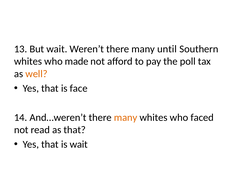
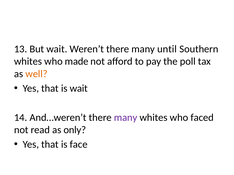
is face: face -> wait
many at (126, 118) colour: orange -> purple
as that: that -> only
is wait: wait -> face
